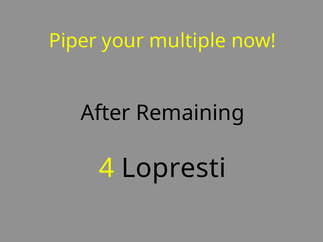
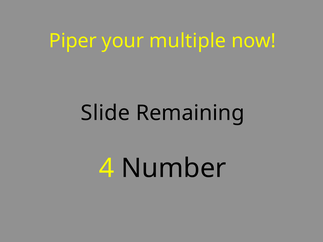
After: After -> Slide
Lopresti: Lopresti -> Number
